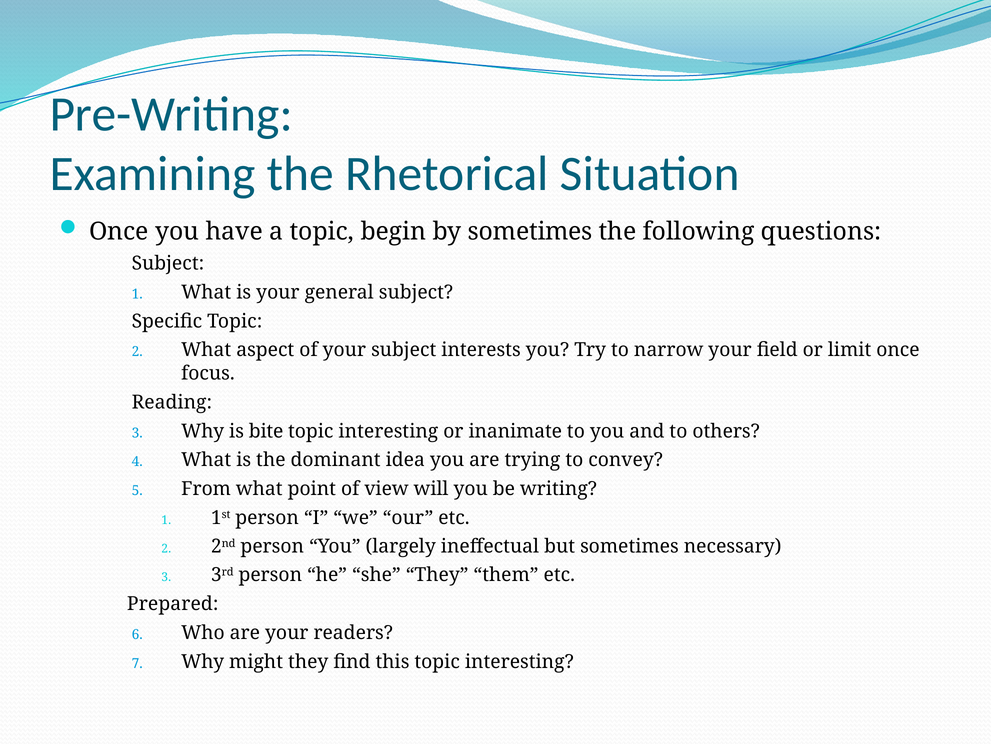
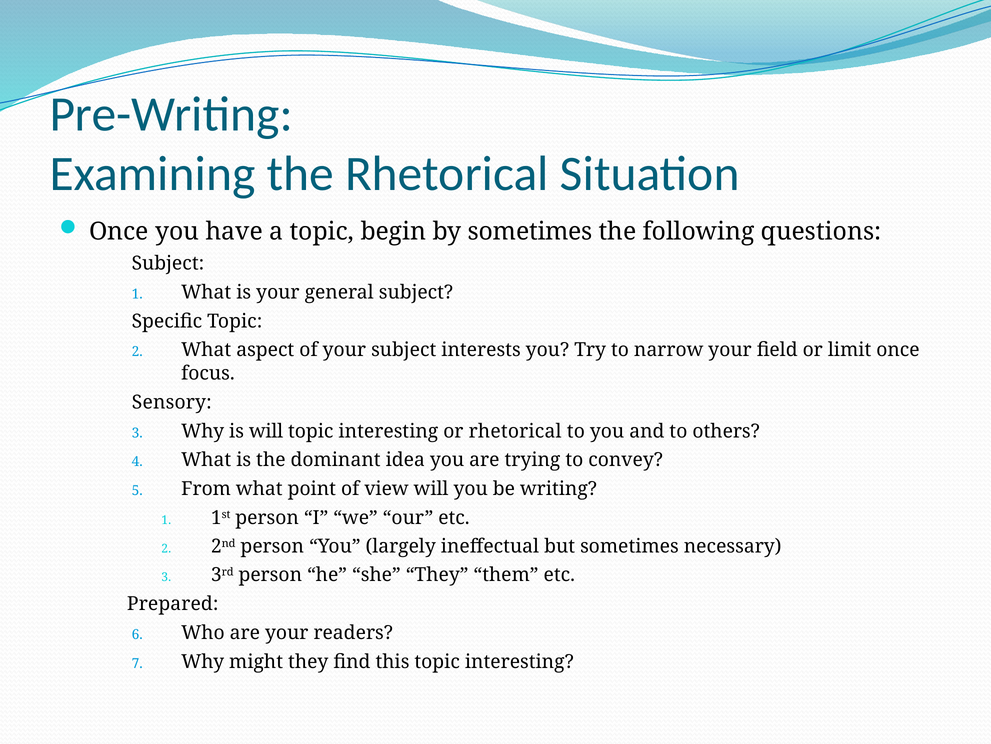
Reading: Reading -> Sensory
is bite: bite -> will
or inanimate: inanimate -> rhetorical
